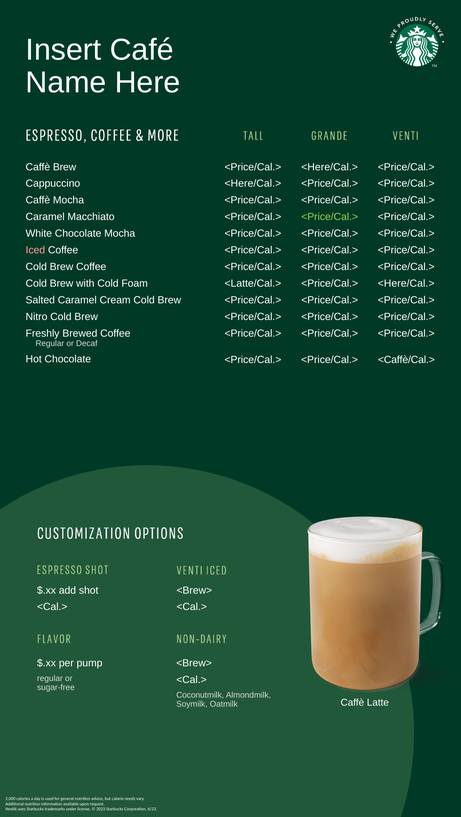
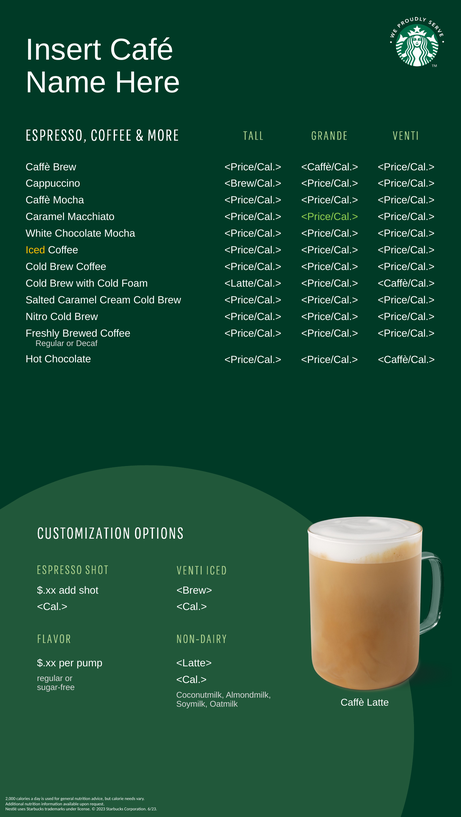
<Here/Cal.> at (330, 167): <Here/Cal.> -> <Caffè/Cal.>
<Here/Cal.> at (253, 184): <Here/Cal.> -> <Brew/Cal.>
Iced colour: pink -> yellow
<Here/Cal.> at (406, 284): <Here/Cal.> -> <Caffè/Cal.>
<Brew> at (194, 663): <Brew> -> <Latte>
